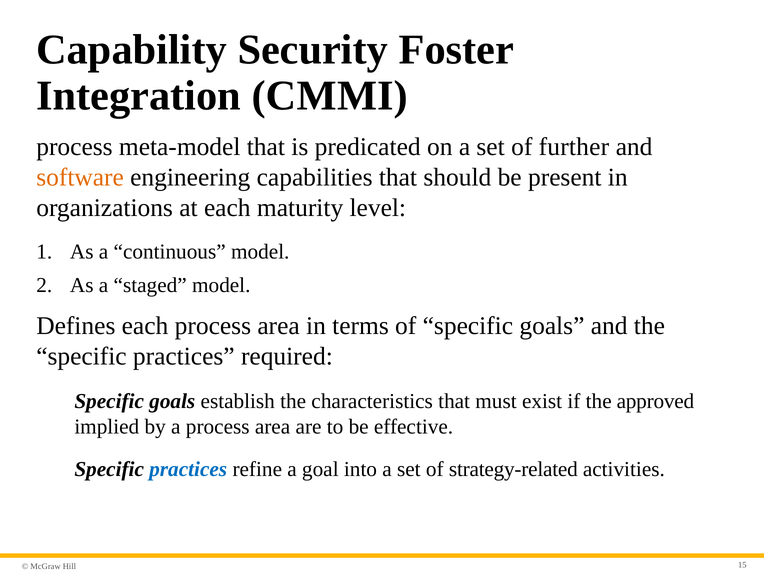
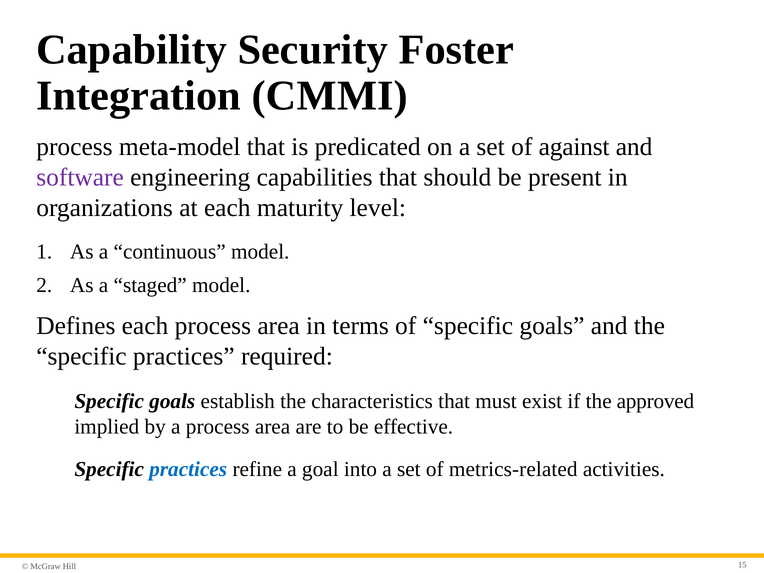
further: further -> against
software colour: orange -> purple
strategy-related: strategy-related -> metrics-related
